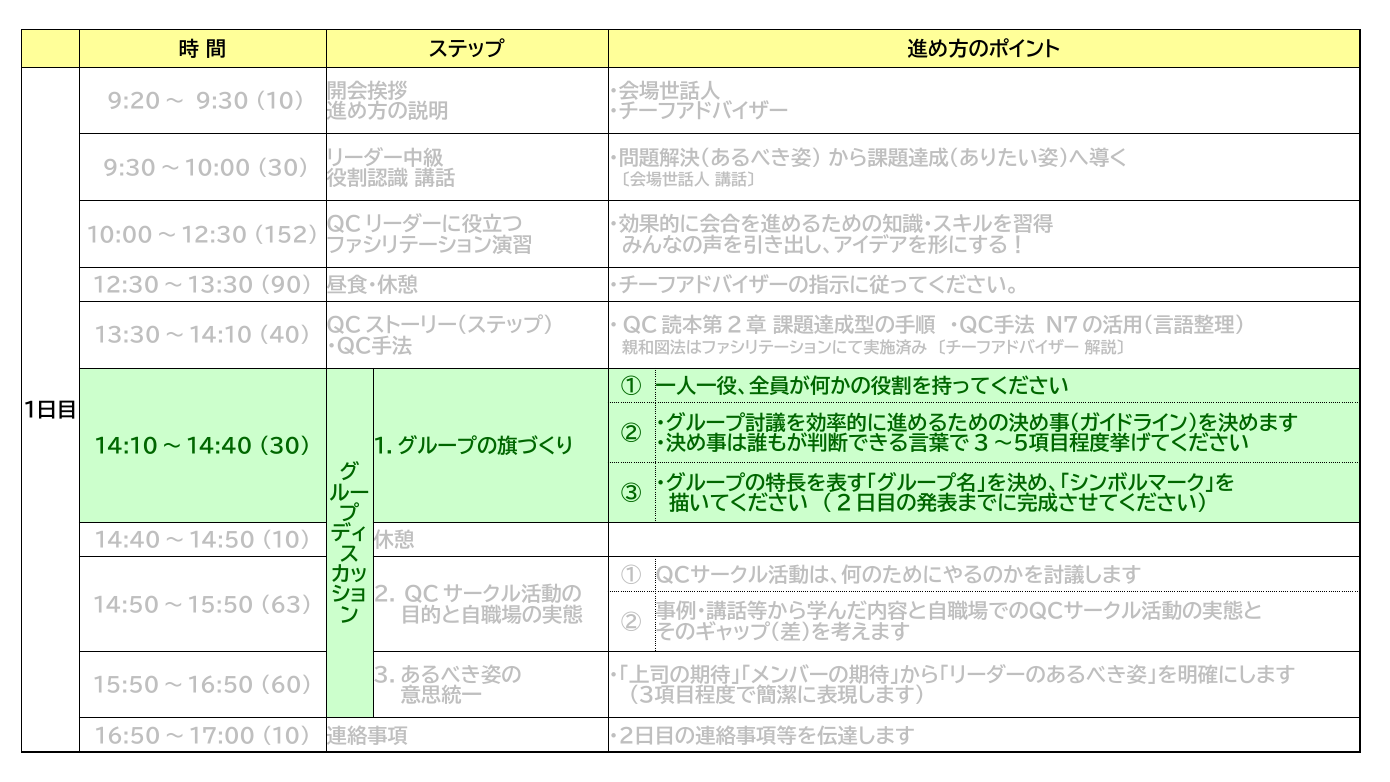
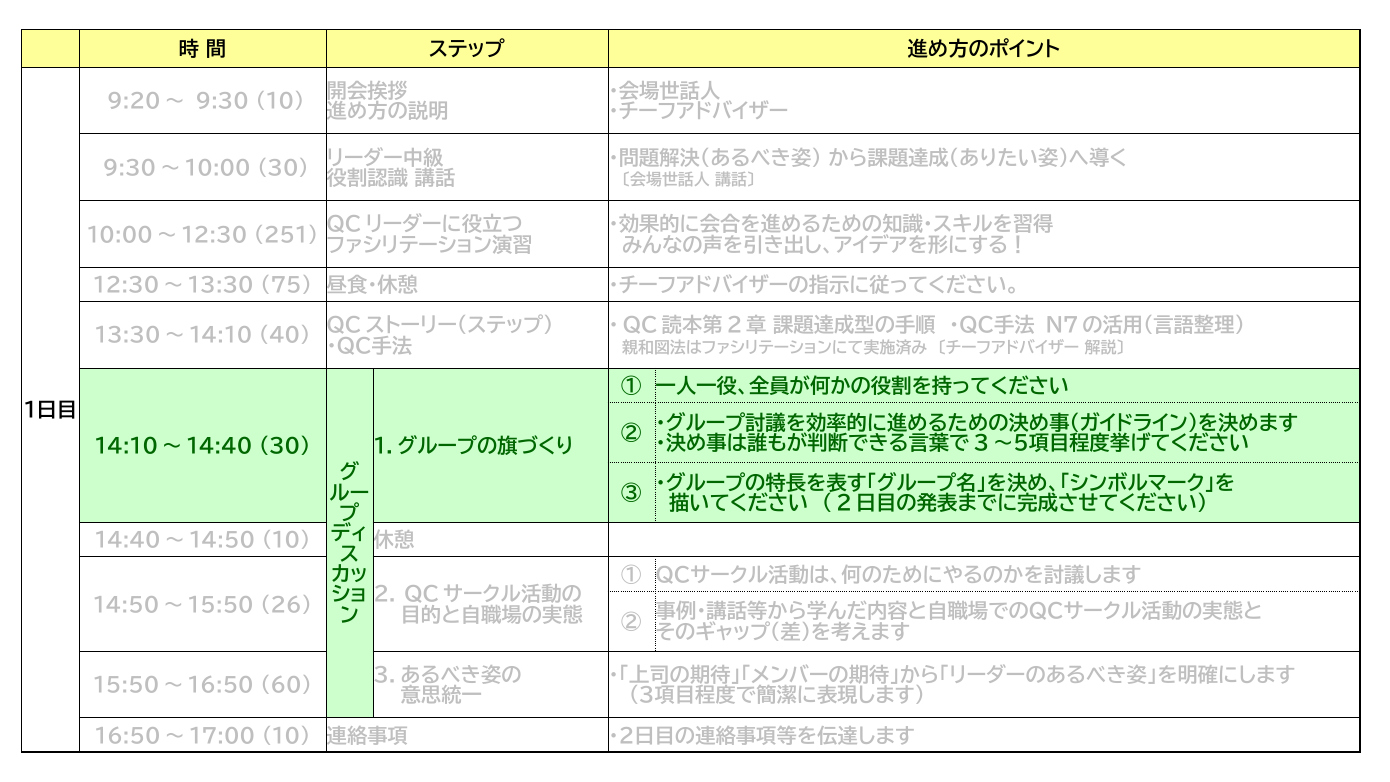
152: 152 -> 251
90: 90 -> 75
63: 63 -> 26
